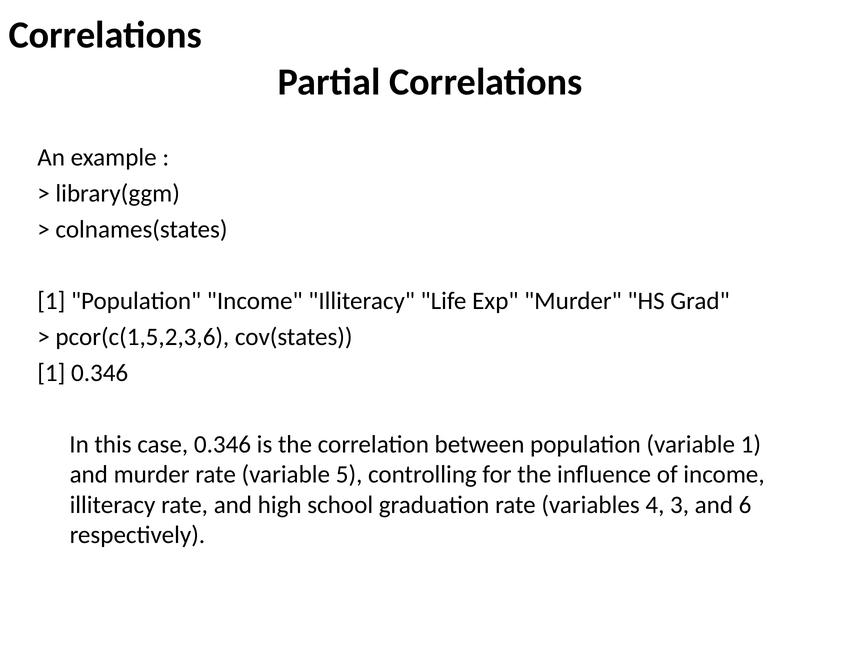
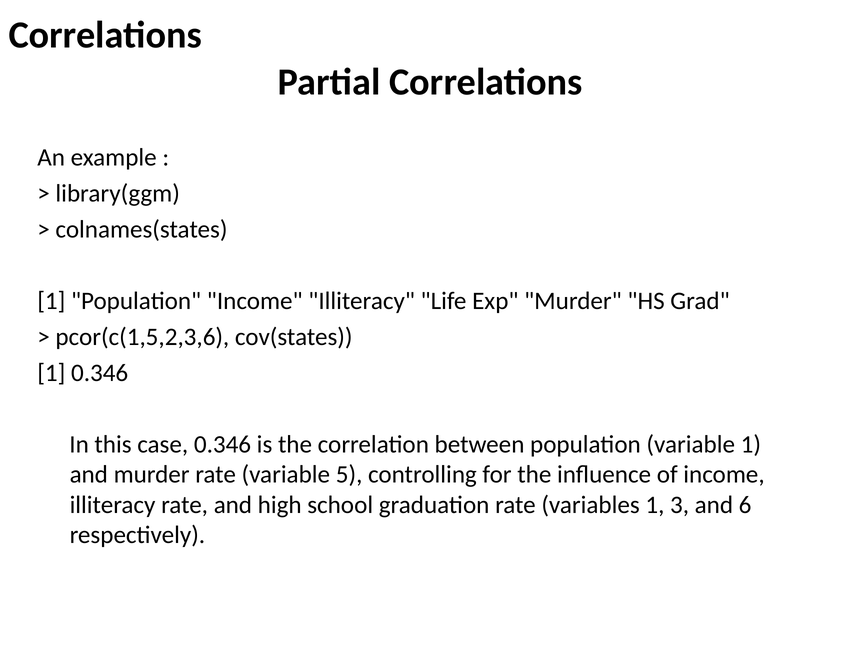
variables 4: 4 -> 1
